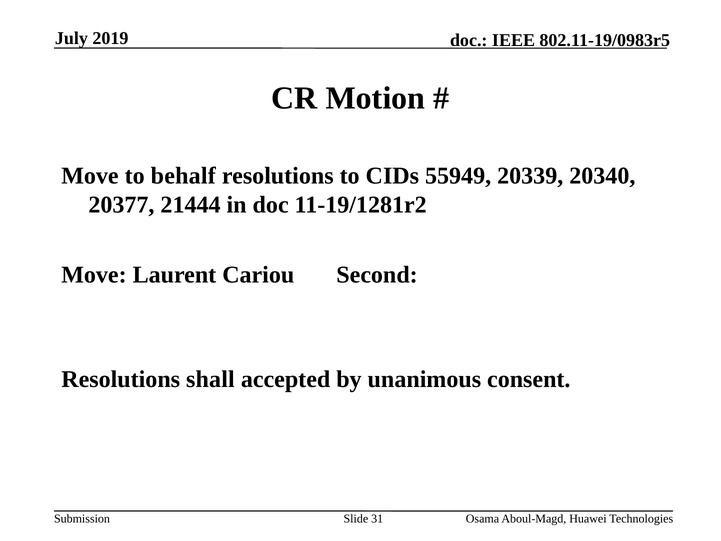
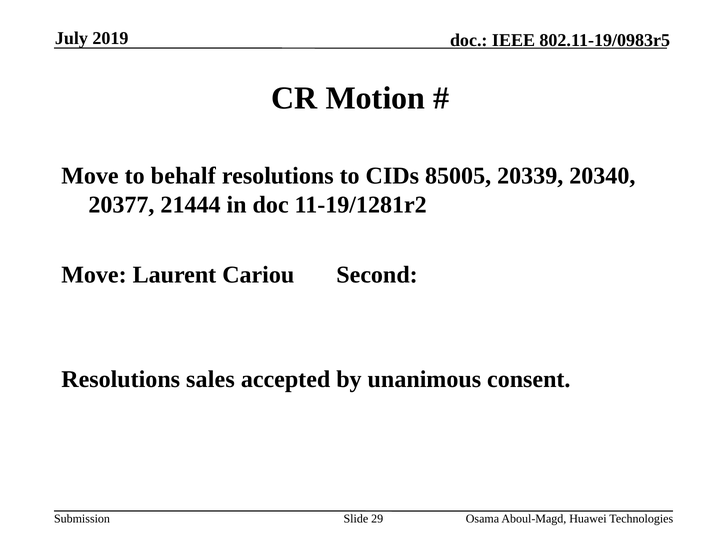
55949: 55949 -> 85005
shall: shall -> sales
31: 31 -> 29
